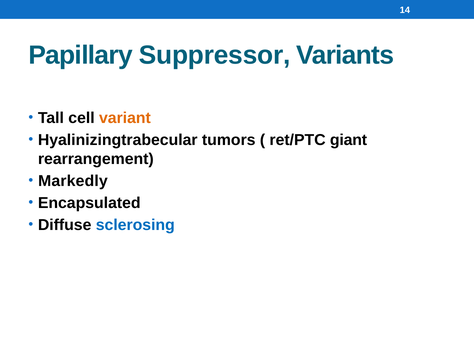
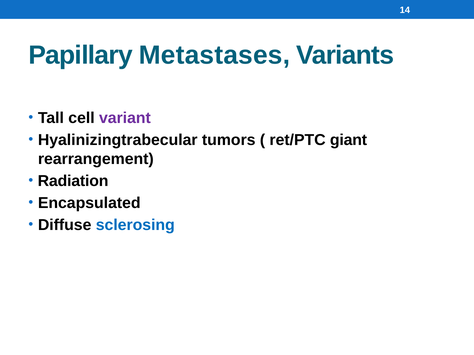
Suppressor: Suppressor -> Metastases
variant colour: orange -> purple
Markedly: Markedly -> Radiation
